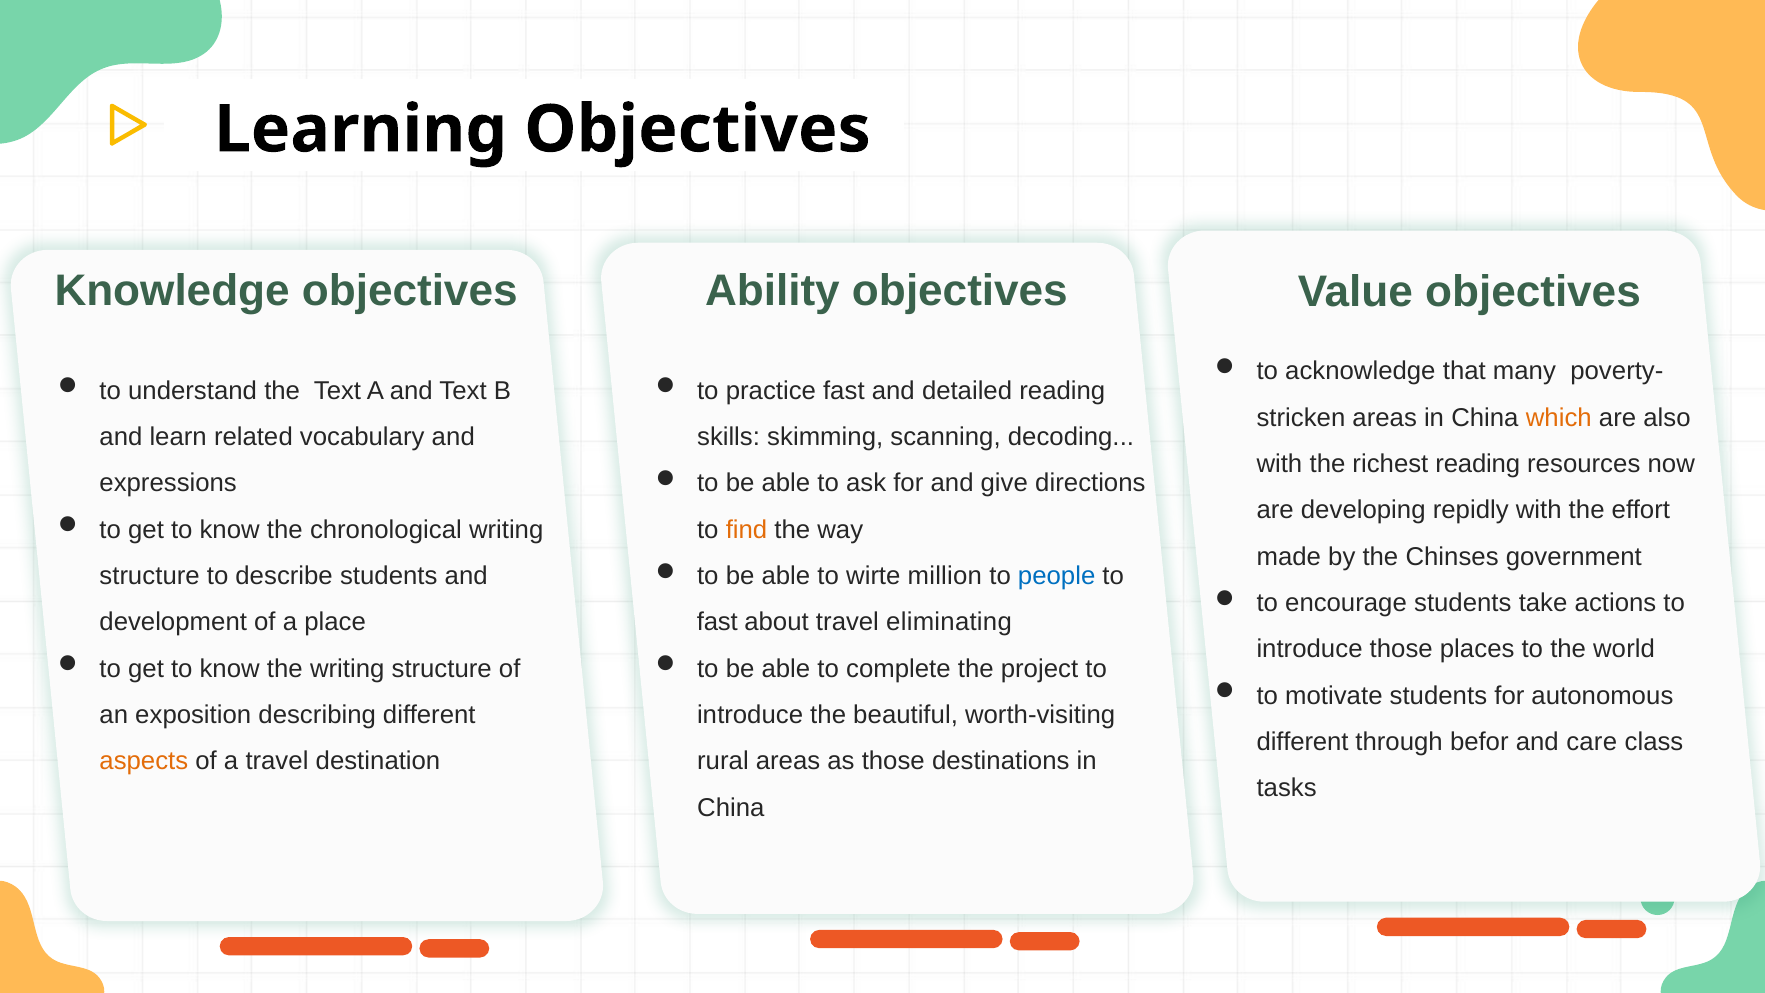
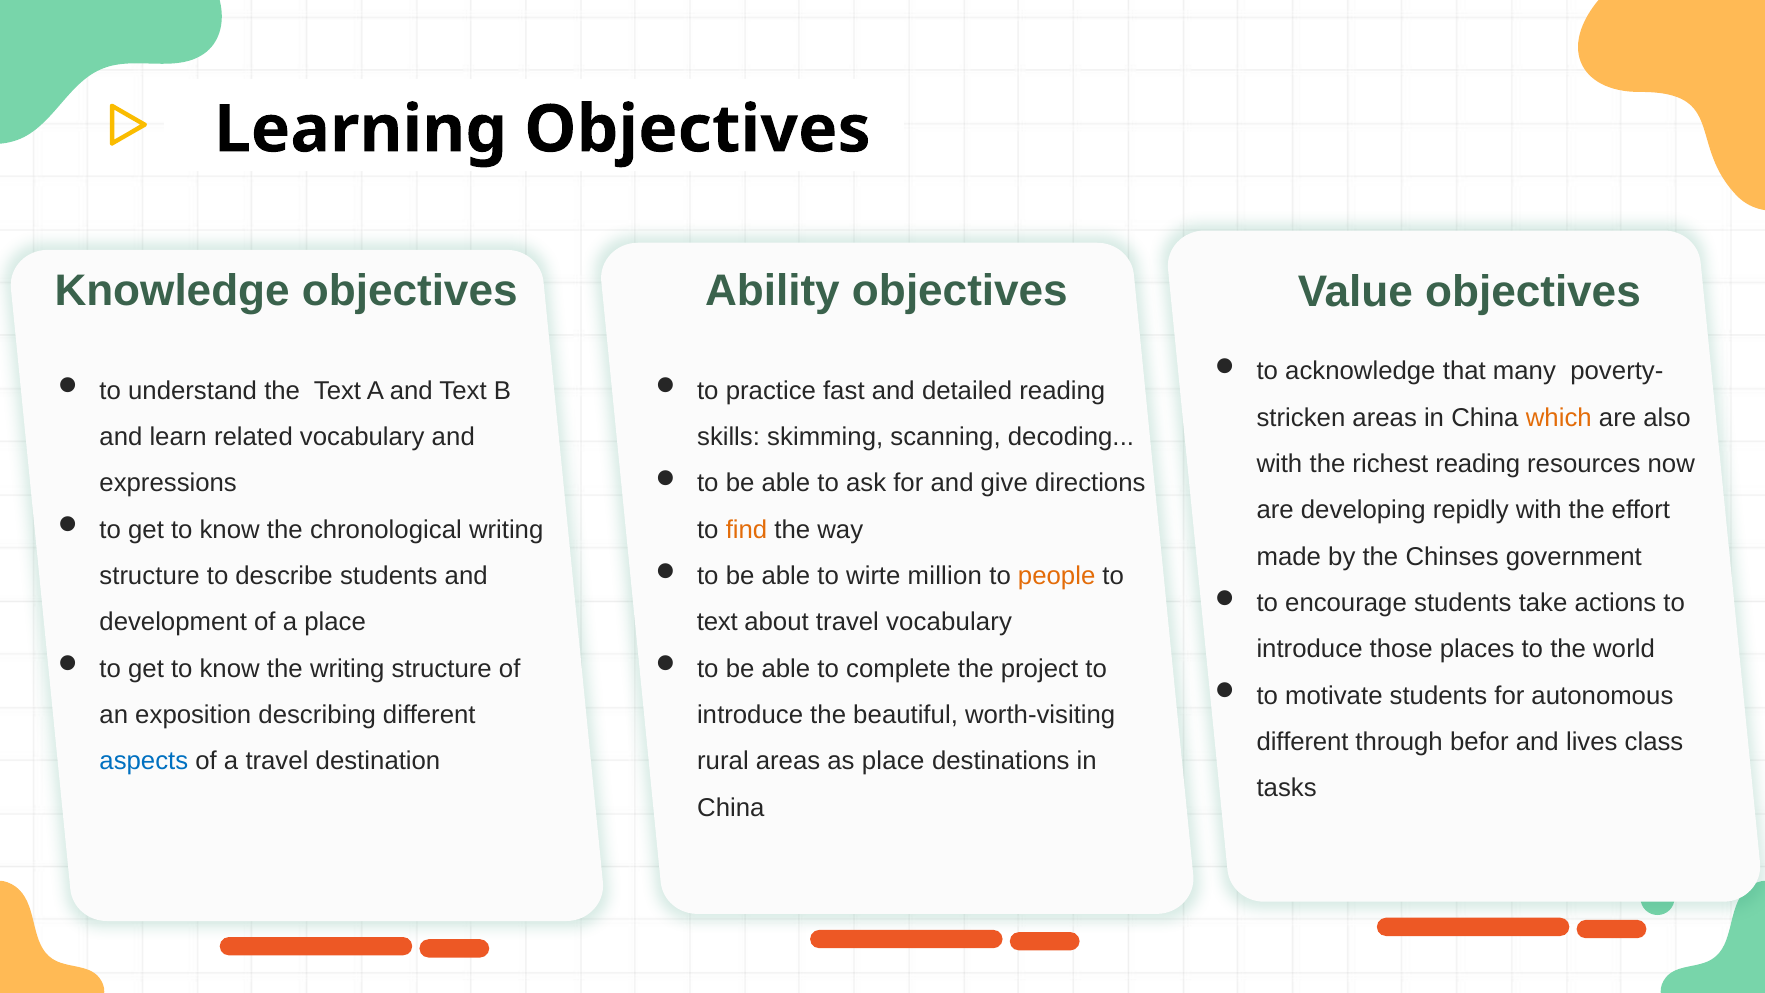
people colour: blue -> orange
fast at (717, 622): fast -> text
travel eliminating: eliminating -> vocabulary
care: care -> lives
aspects colour: orange -> blue
as those: those -> place
